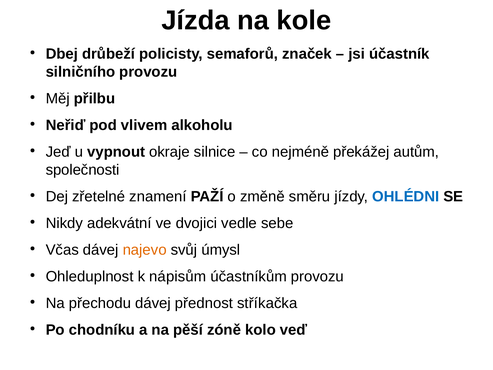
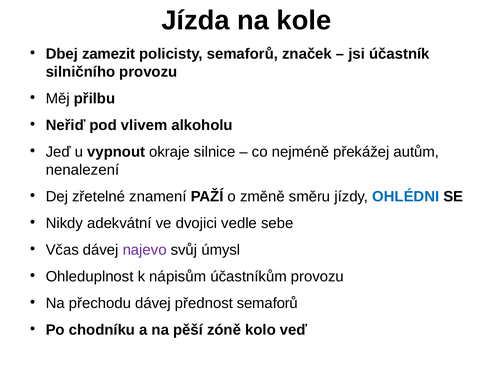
drůbeží: drůbeží -> zamezit
společnosti: společnosti -> nenalezení
najevo colour: orange -> purple
přednost stříkačka: stříkačka -> semaforů
